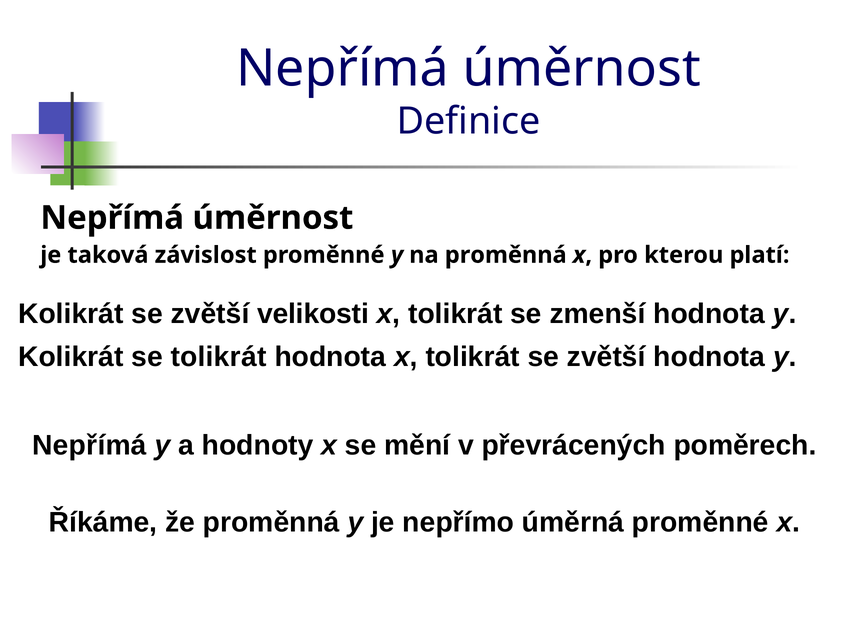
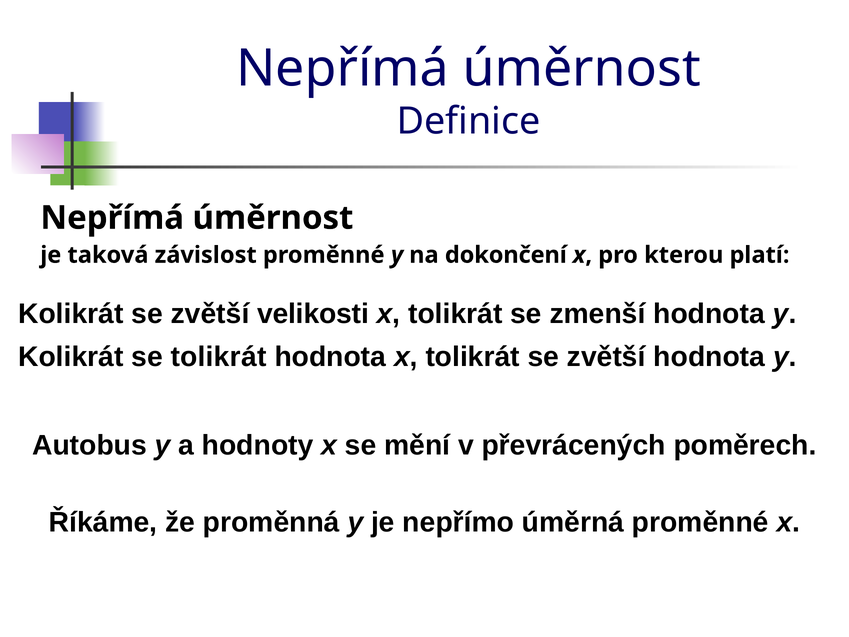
na proměnná: proměnná -> dokončení
Nepřímá at (89, 445): Nepřímá -> Autobus
